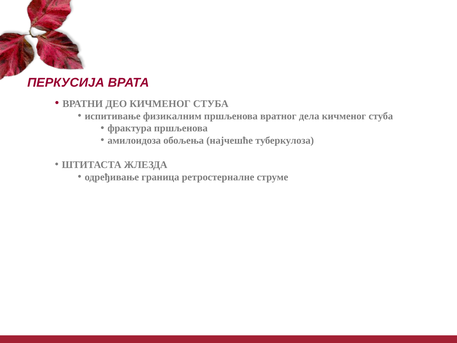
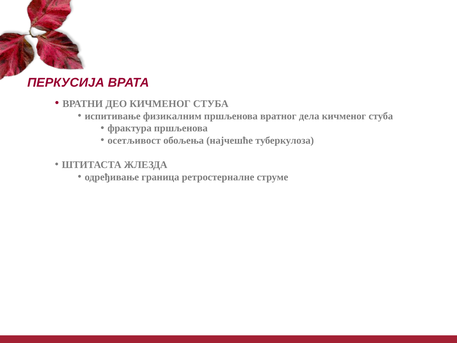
амилоидоза: амилоидоза -> осетљивост
